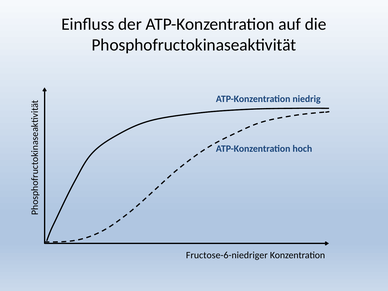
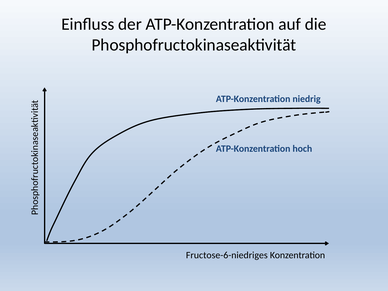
Fructose-6-niedriger: Fructose-6-niedriger -> Fructose-6-niedriges
